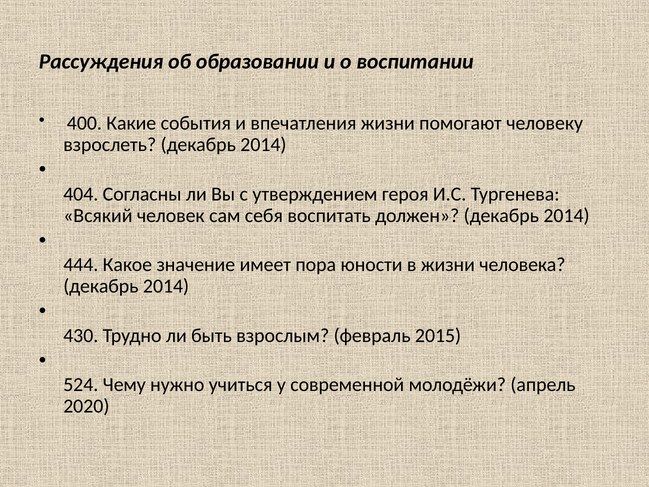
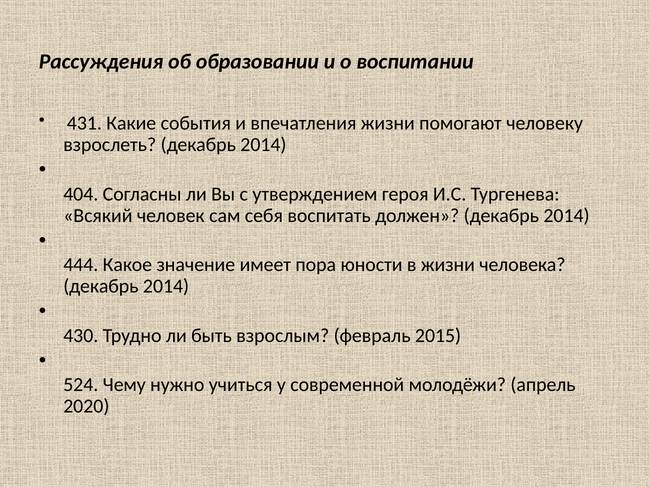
400: 400 -> 431
